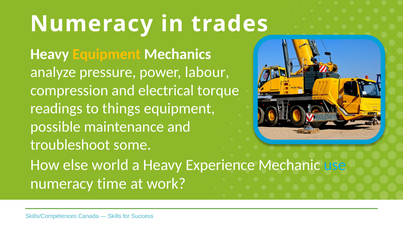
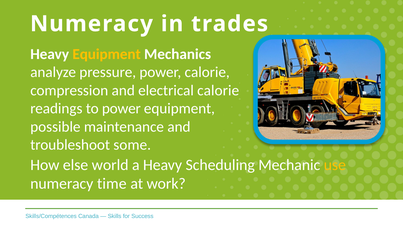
power labour: labour -> calorie
electrical torque: torque -> calorie
to things: things -> power
Experience: Experience -> Scheduling
use colour: light blue -> yellow
